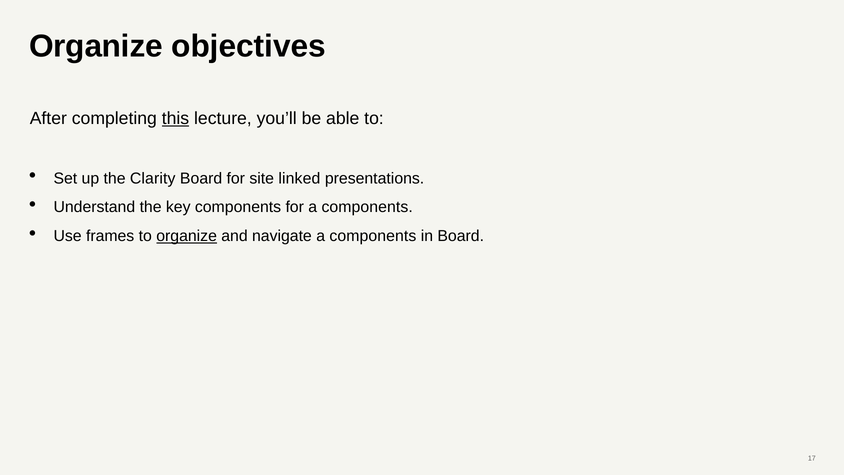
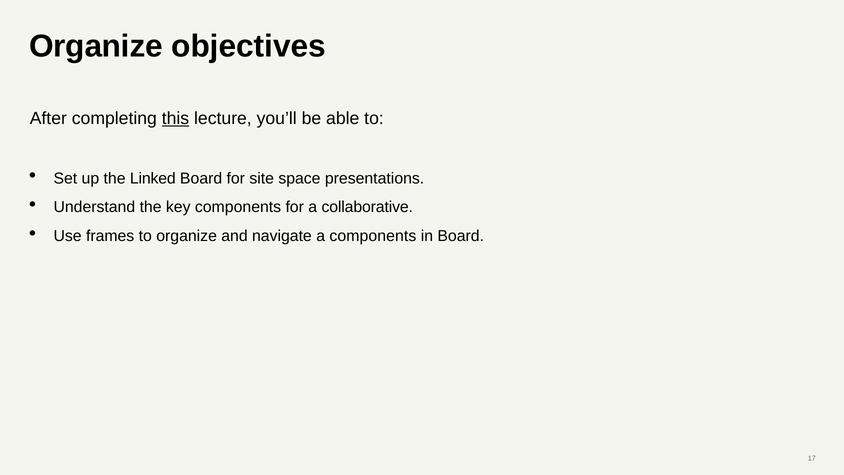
Clarity: Clarity -> Linked
linked: linked -> space
for a components: components -> collaborative
organize at (187, 236) underline: present -> none
